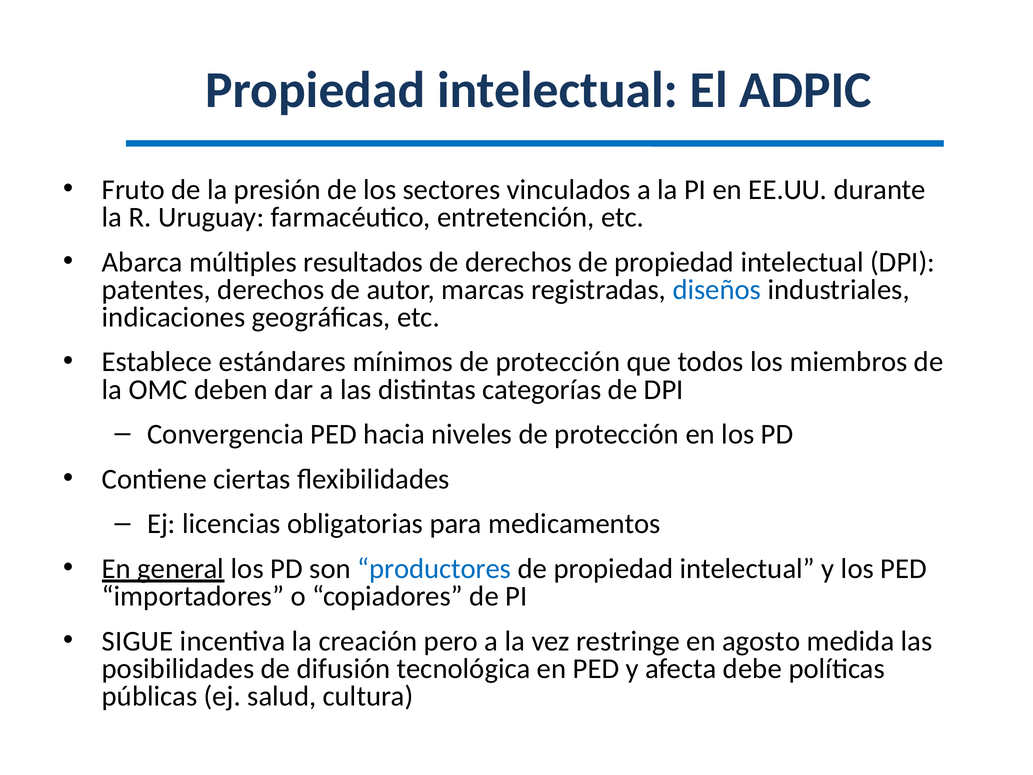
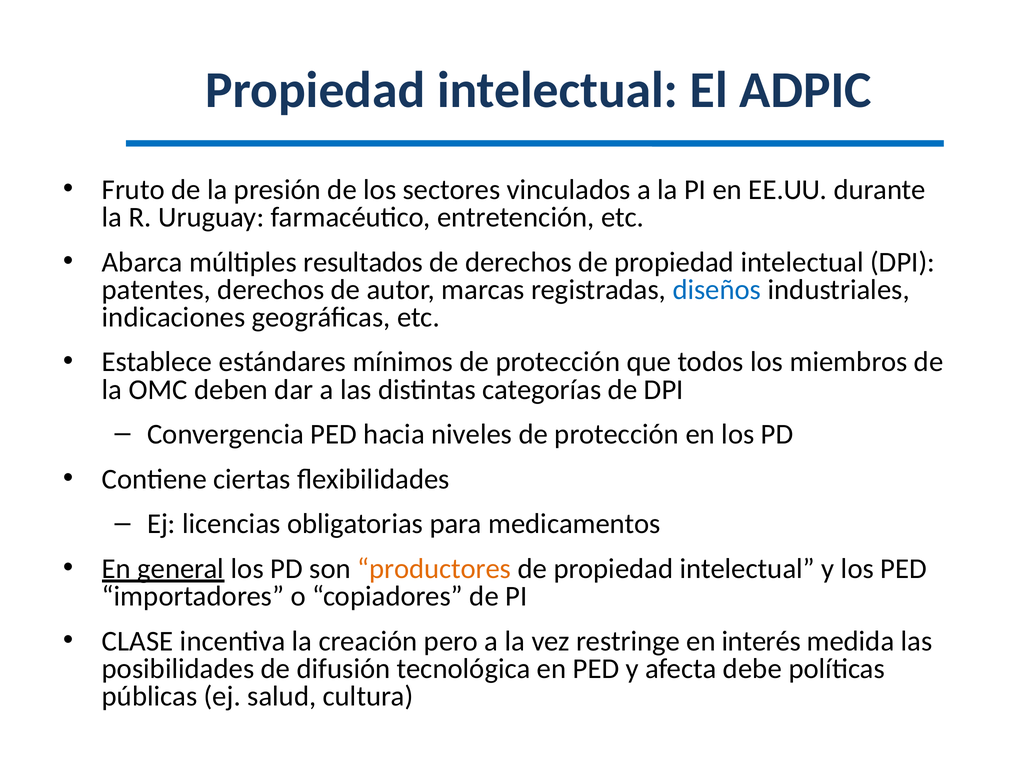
productores colour: blue -> orange
SIGUE: SIGUE -> CLASE
agosto: agosto -> interés
